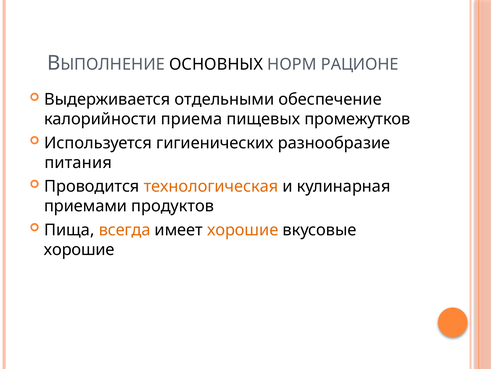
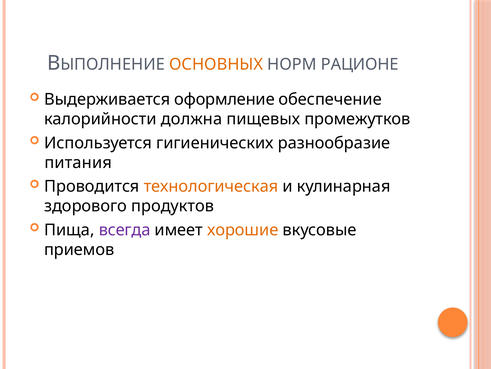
ОСНОВНЫХ colour: black -> orange
отдельными: отдельными -> оформление
приема: приема -> должна
приемами: приемами -> здорового
всегда colour: orange -> purple
хорошие at (79, 249): хорошие -> приемов
